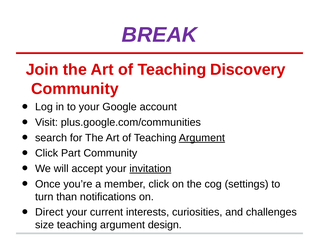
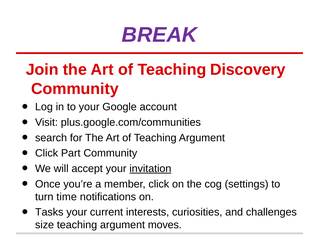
Argument at (202, 138) underline: present -> none
than: than -> time
Direct: Direct -> Tasks
design: design -> moves
